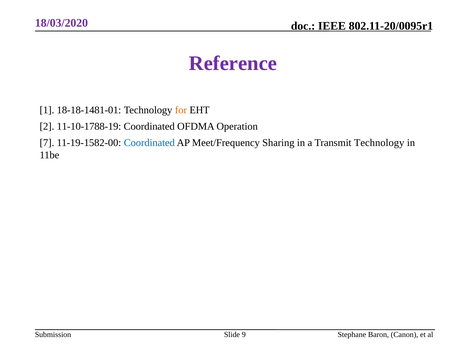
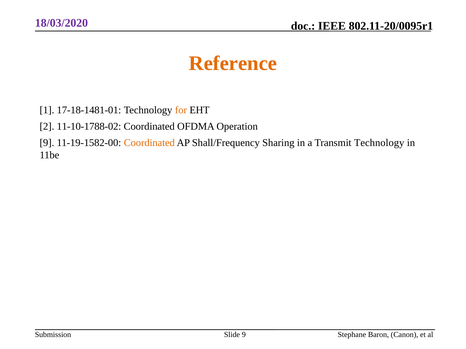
Reference colour: purple -> orange
18-18-1481-01: 18-18-1481-01 -> 17-18-1481-01
11-10-1788-19: 11-10-1788-19 -> 11-10-1788-02
7 at (47, 143): 7 -> 9
Coordinated at (149, 143) colour: blue -> orange
Meet/Frequency: Meet/Frequency -> Shall/Frequency
